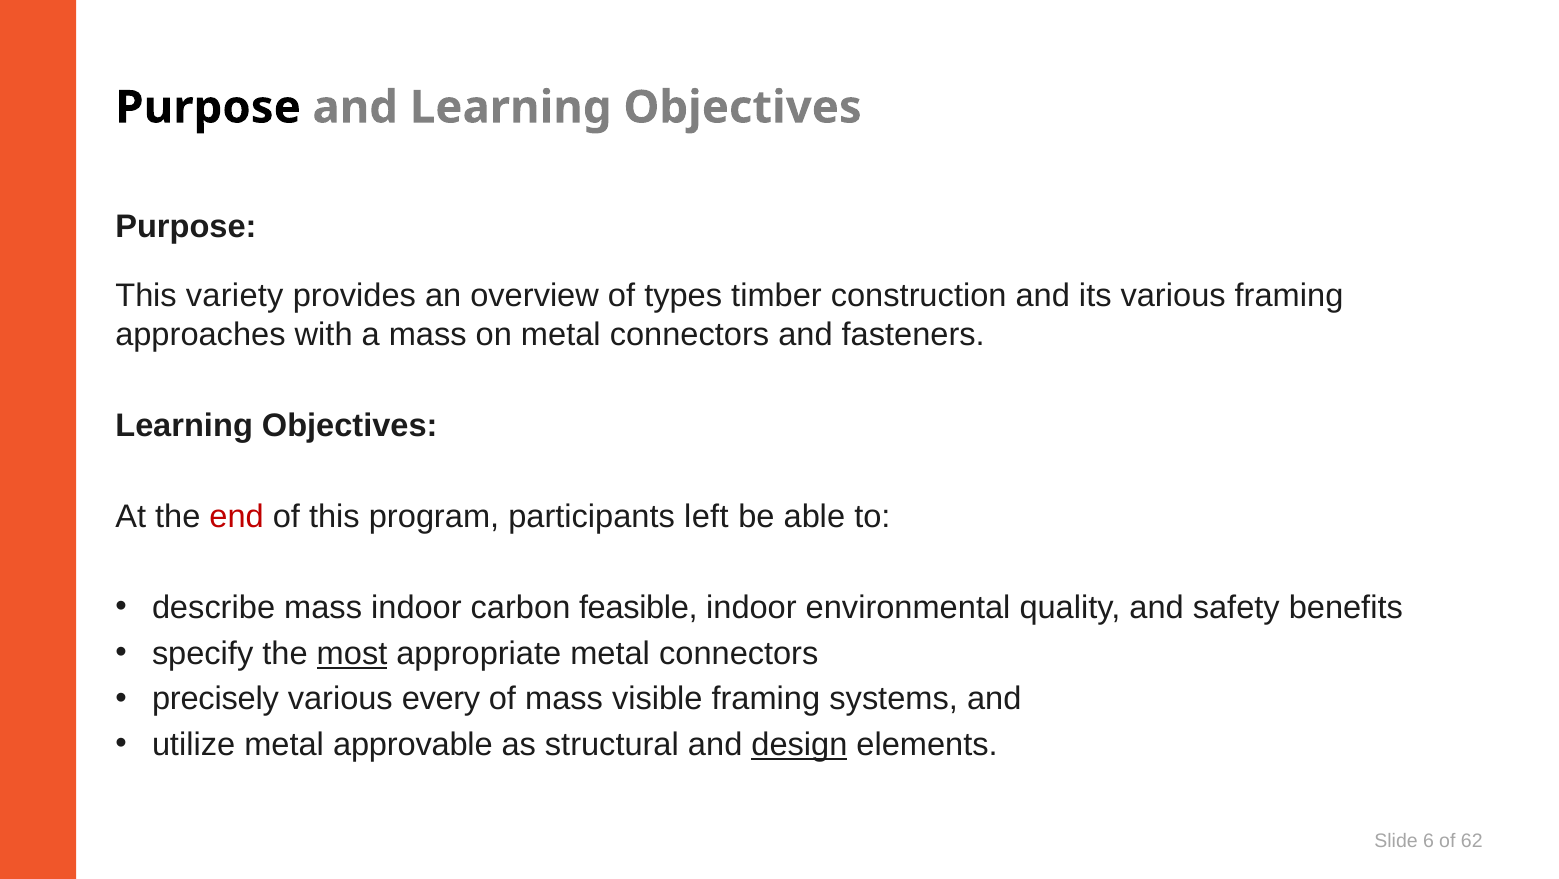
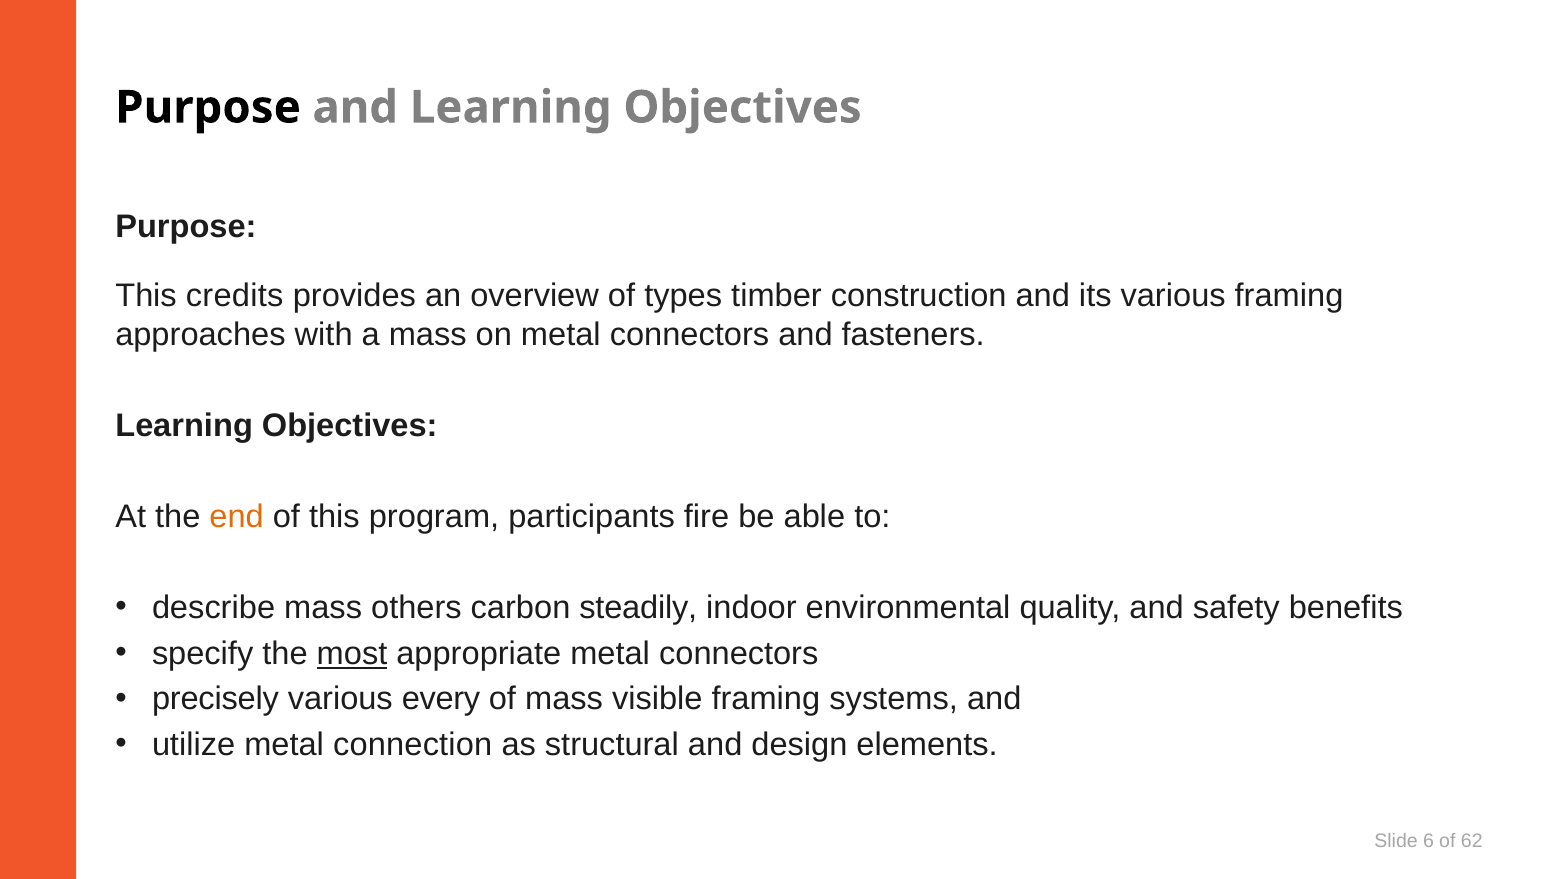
variety: variety -> credits
end colour: red -> orange
left: left -> fire
mass indoor: indoor -> others
feasible: feasible -> steadily
approvable: approvable -> connection
design underline: present -> none
